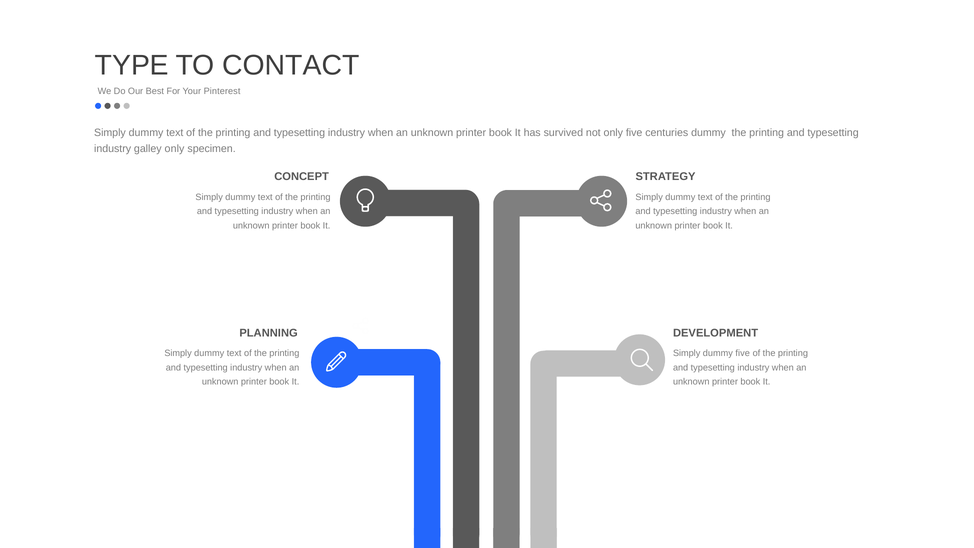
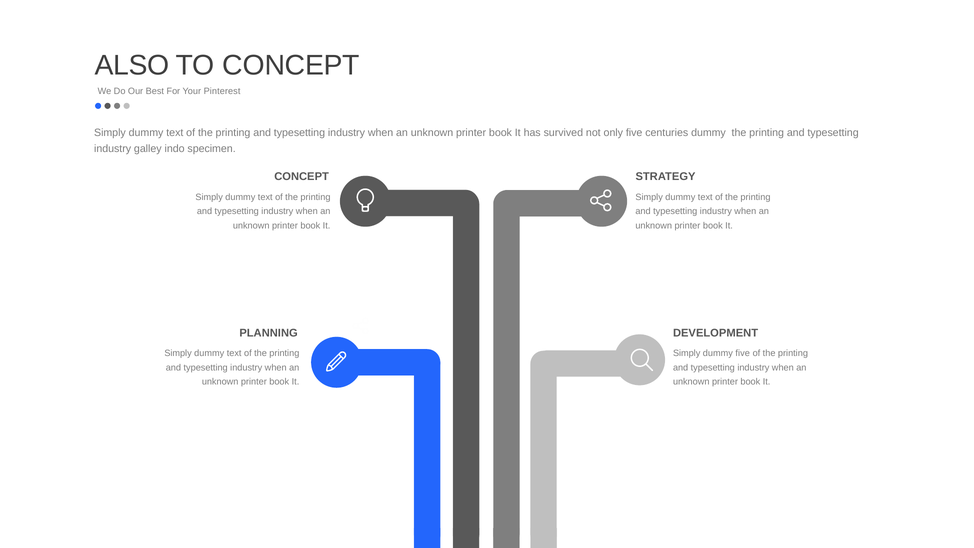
TYPE: TYPE -> ALSO
TO CONTACT: CONTACT -> CONCEPT
galley only: only -> indo
